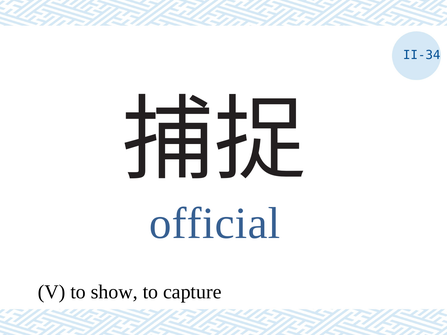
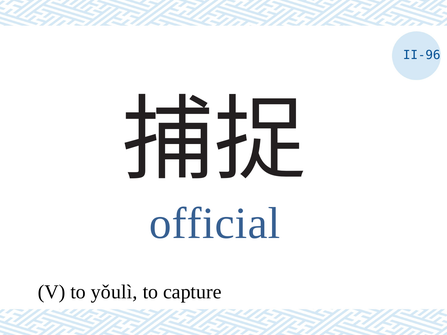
II-34: II-34 -> II-96
show: show -> yǒulì
